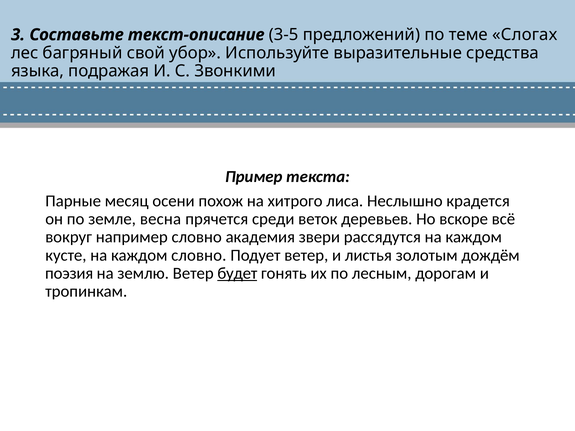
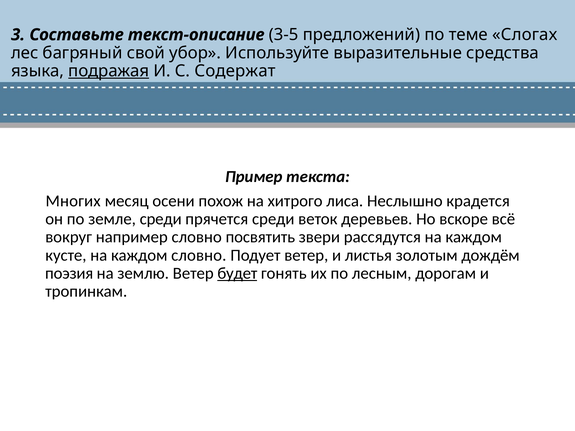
подражая underline: none -> present
Звонкими: Звонкими -> Содержат
Парные: Парные -> Многих
земле весна: весна -> среди
академия: академия -> посвятить
